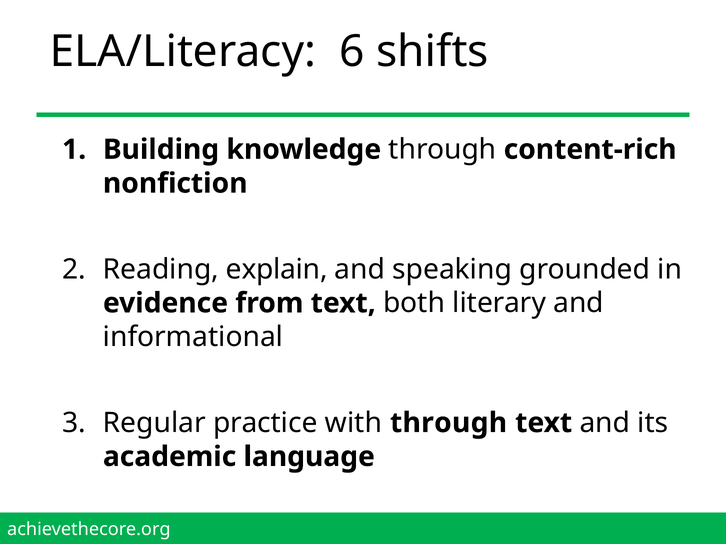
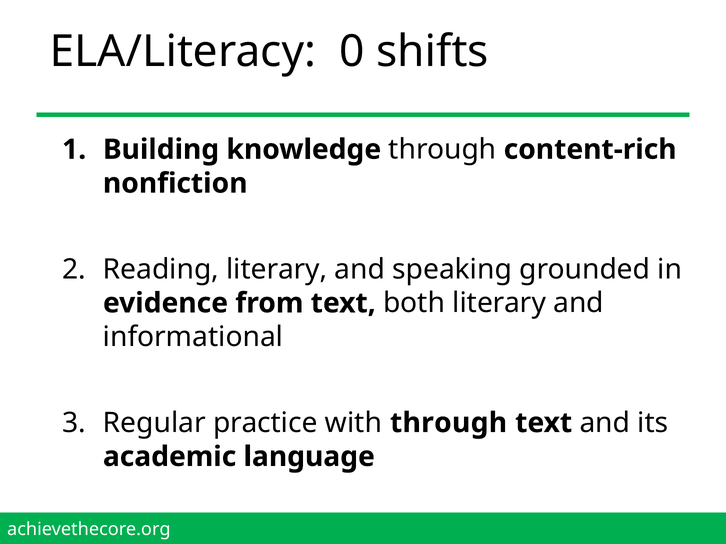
6: 6 -> 0
Reading explain: explain -> literary
